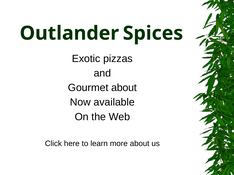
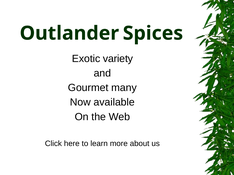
pizzas: pizzas -> variety
Gourmet about: about -> many
